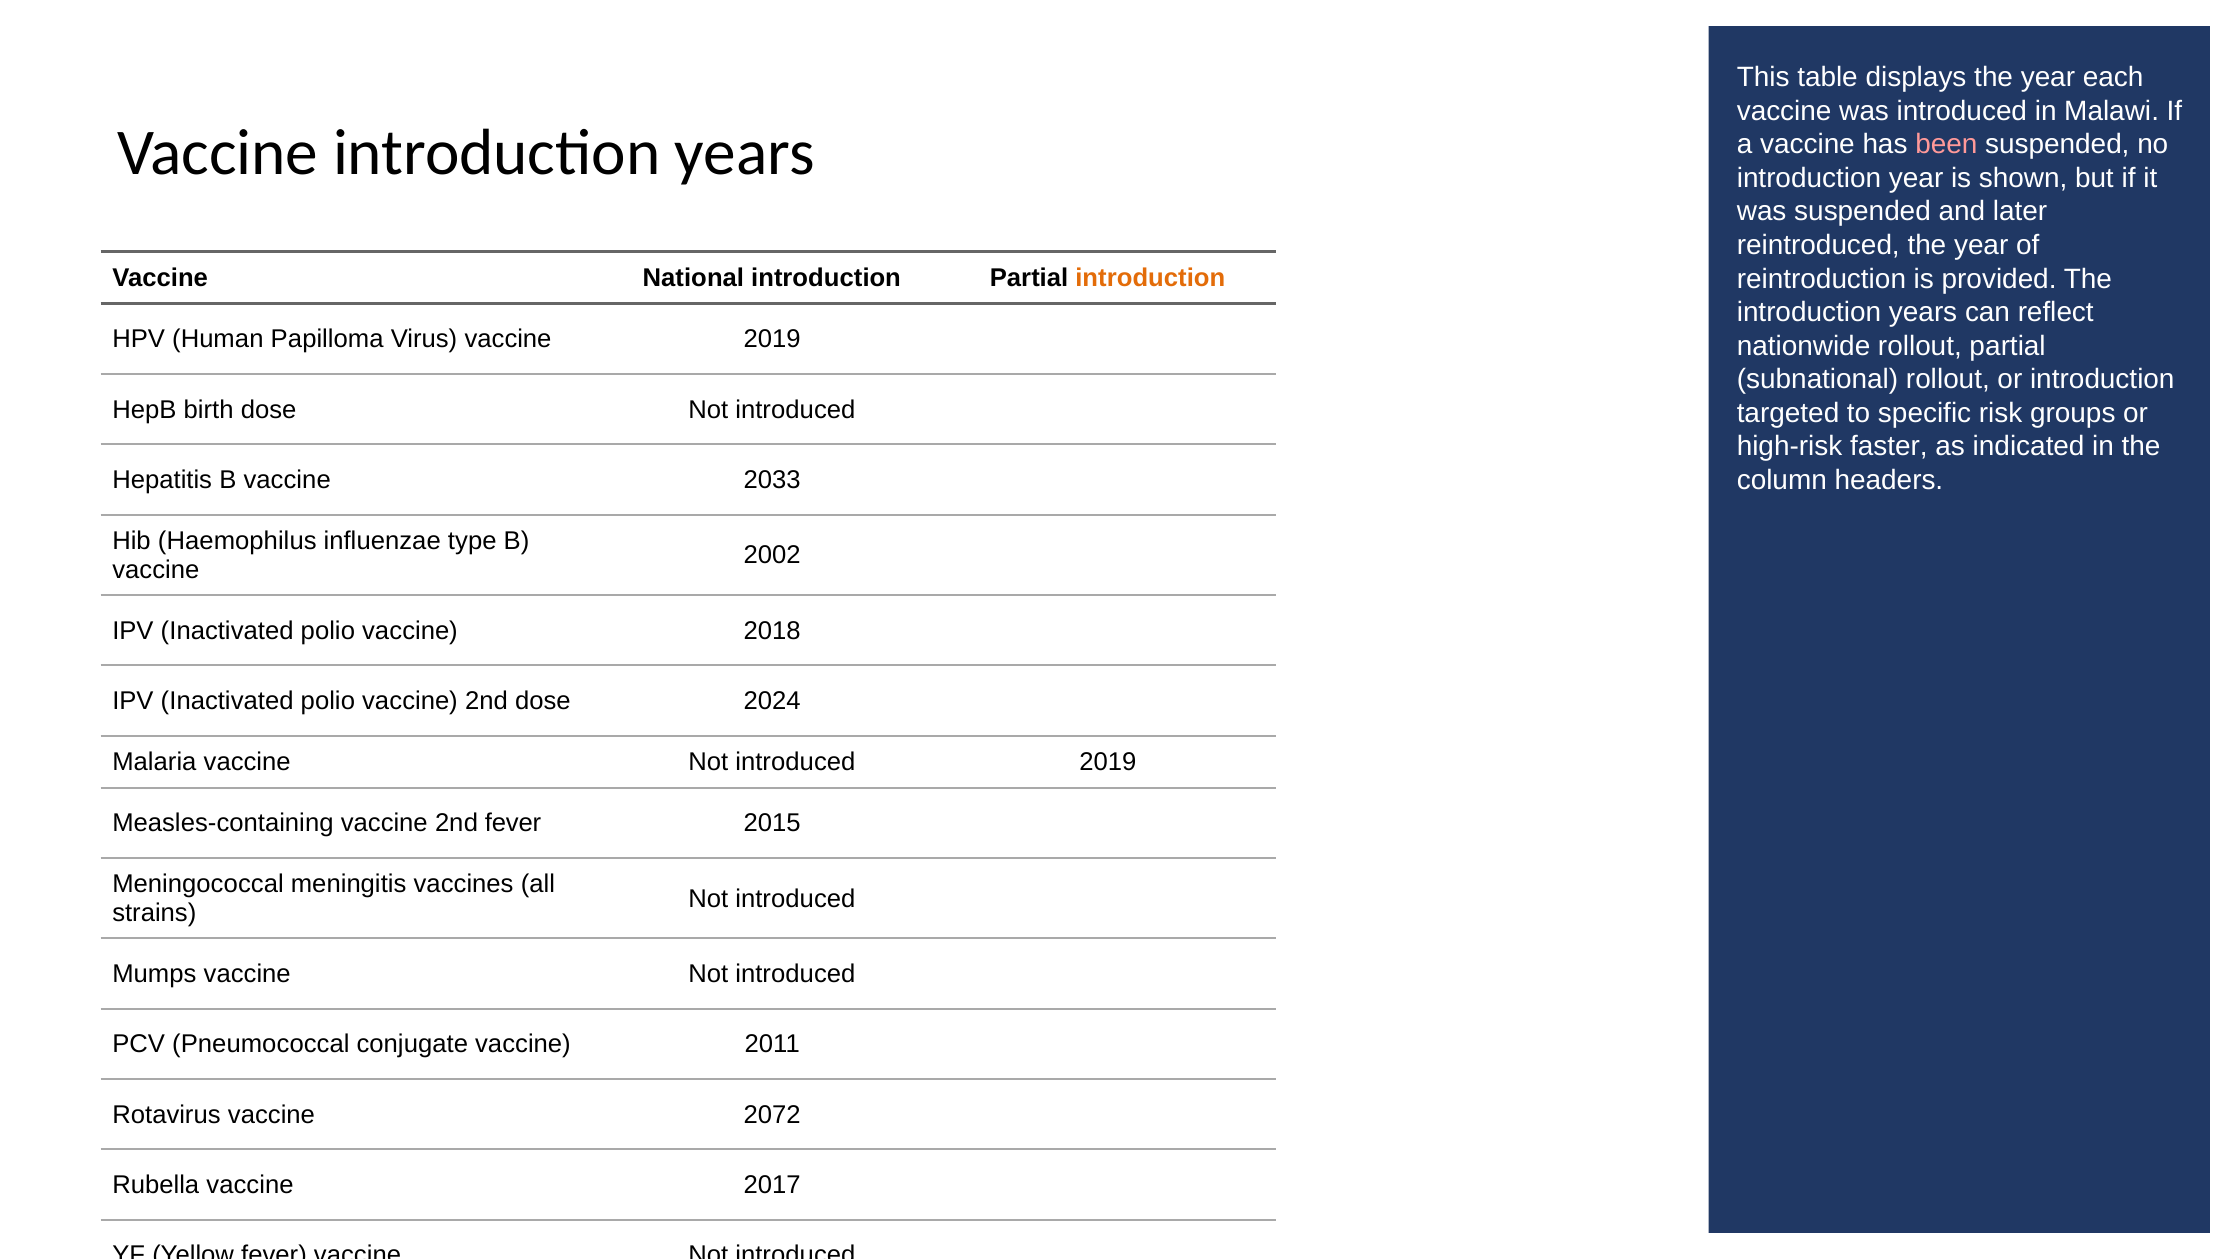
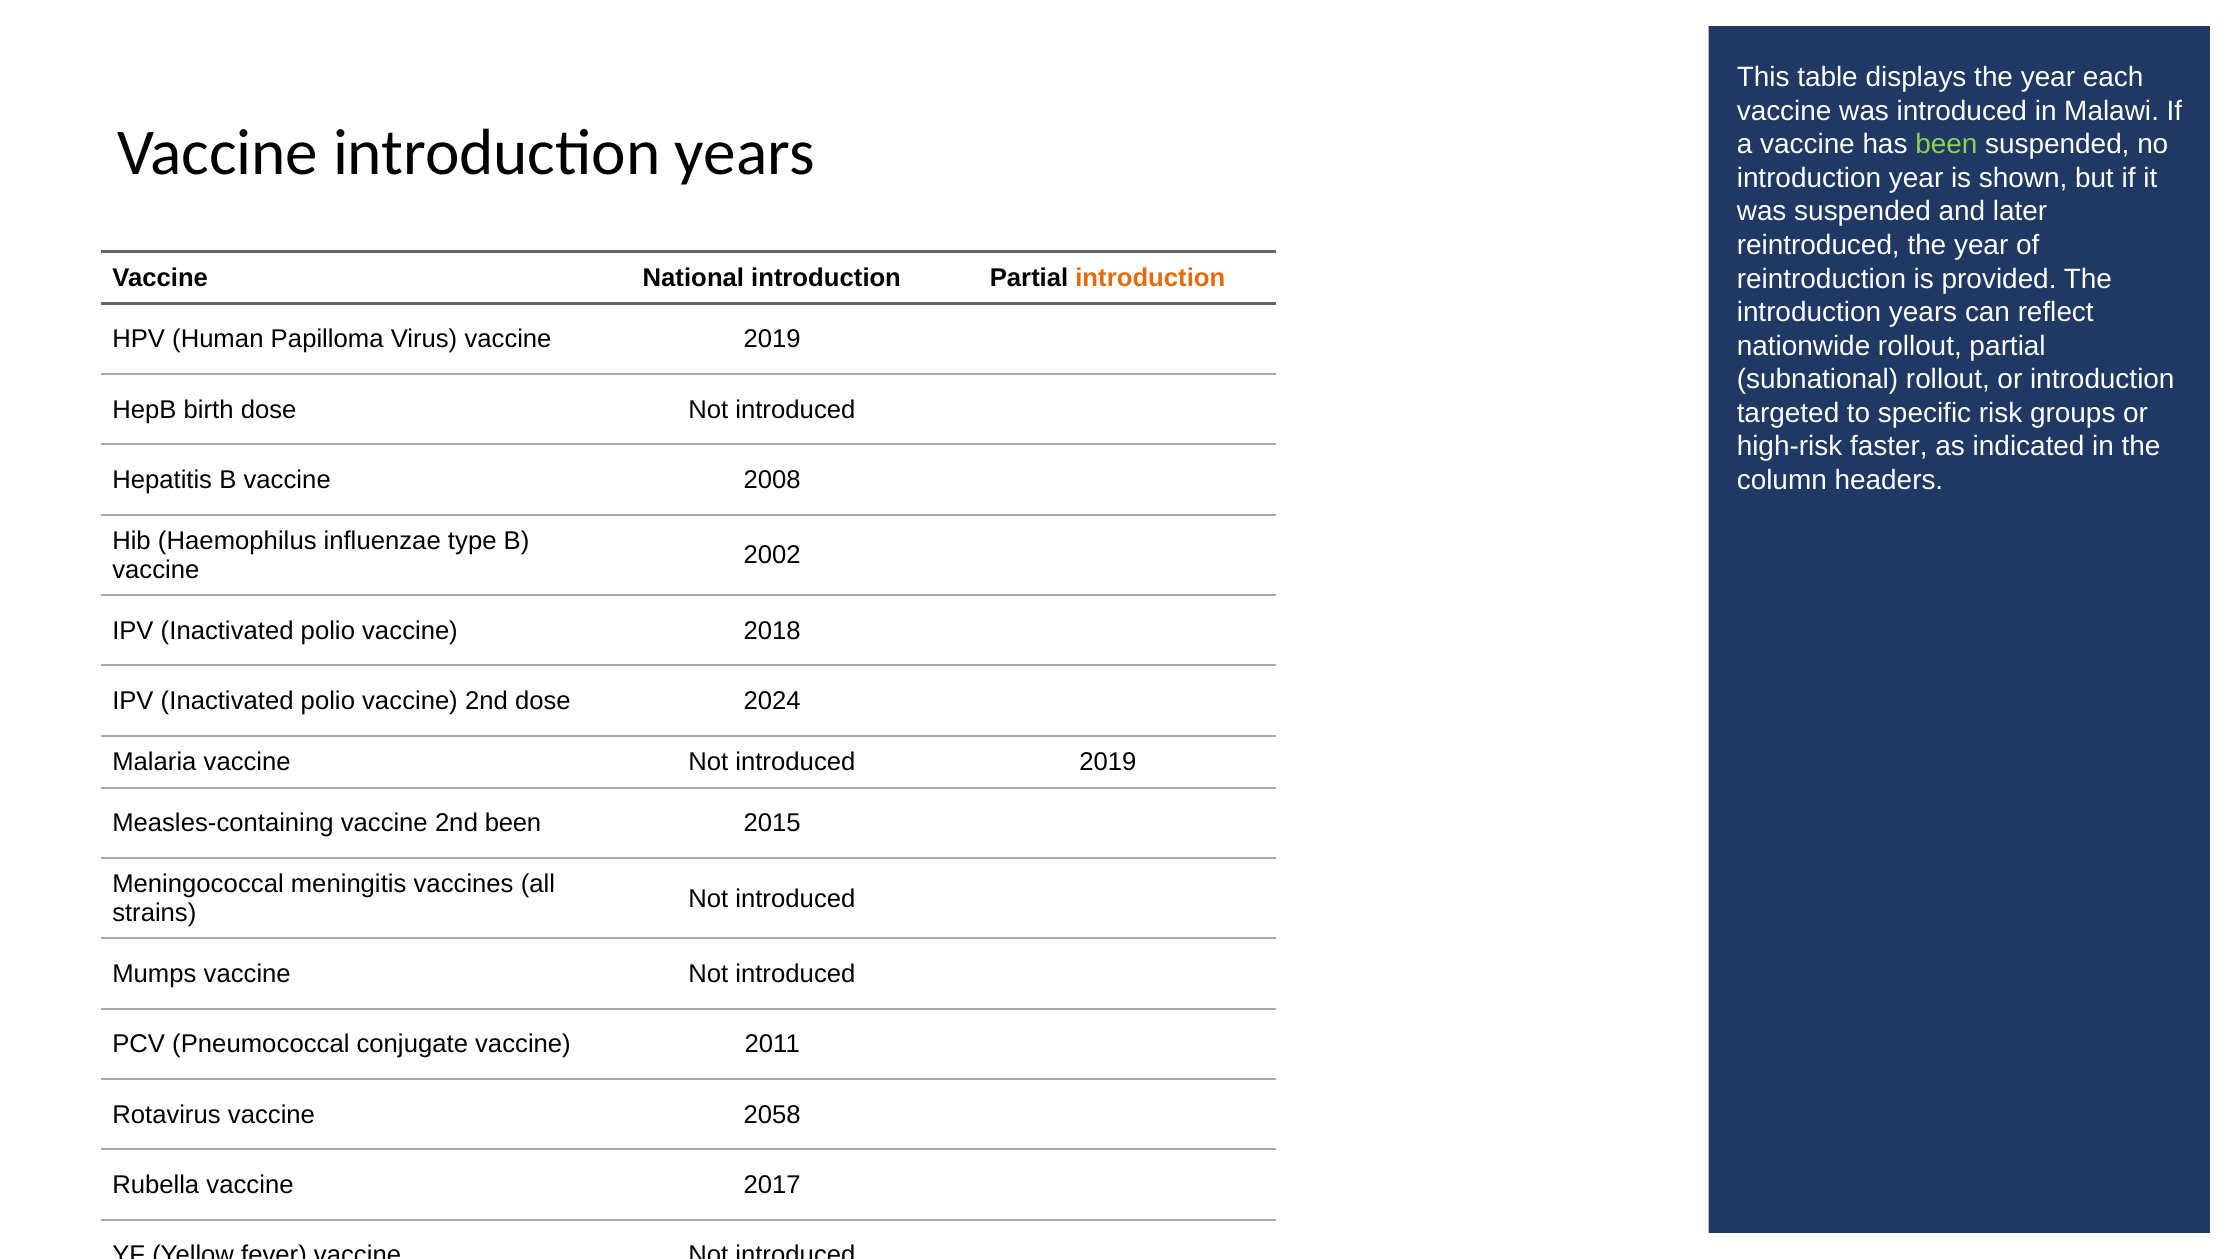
been at (1946, 144) colour: pink -> light green
2033: 2033 -> 2008
2nd fever: fever -> been
2072: 2072 -> 2058
